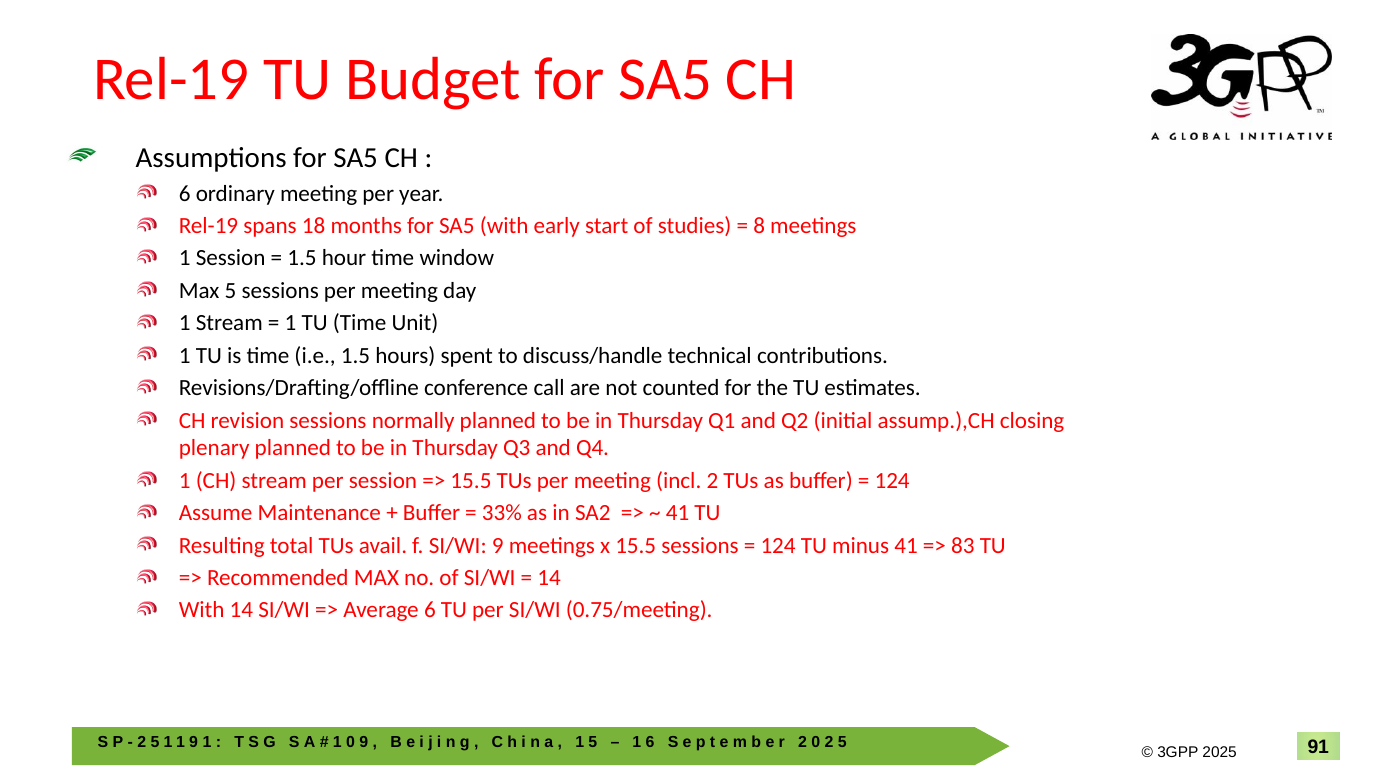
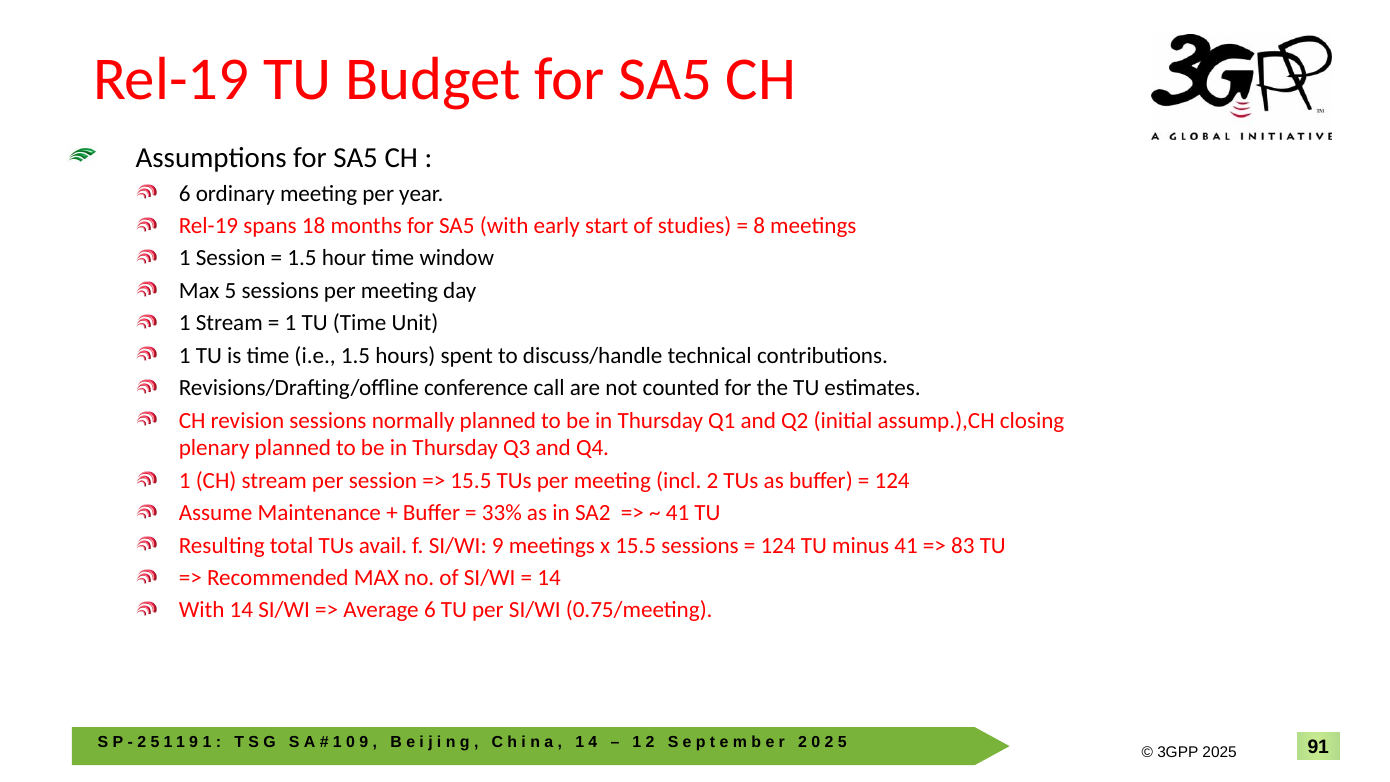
1 5: 5 -> 4
1 6: 6 -> 2
